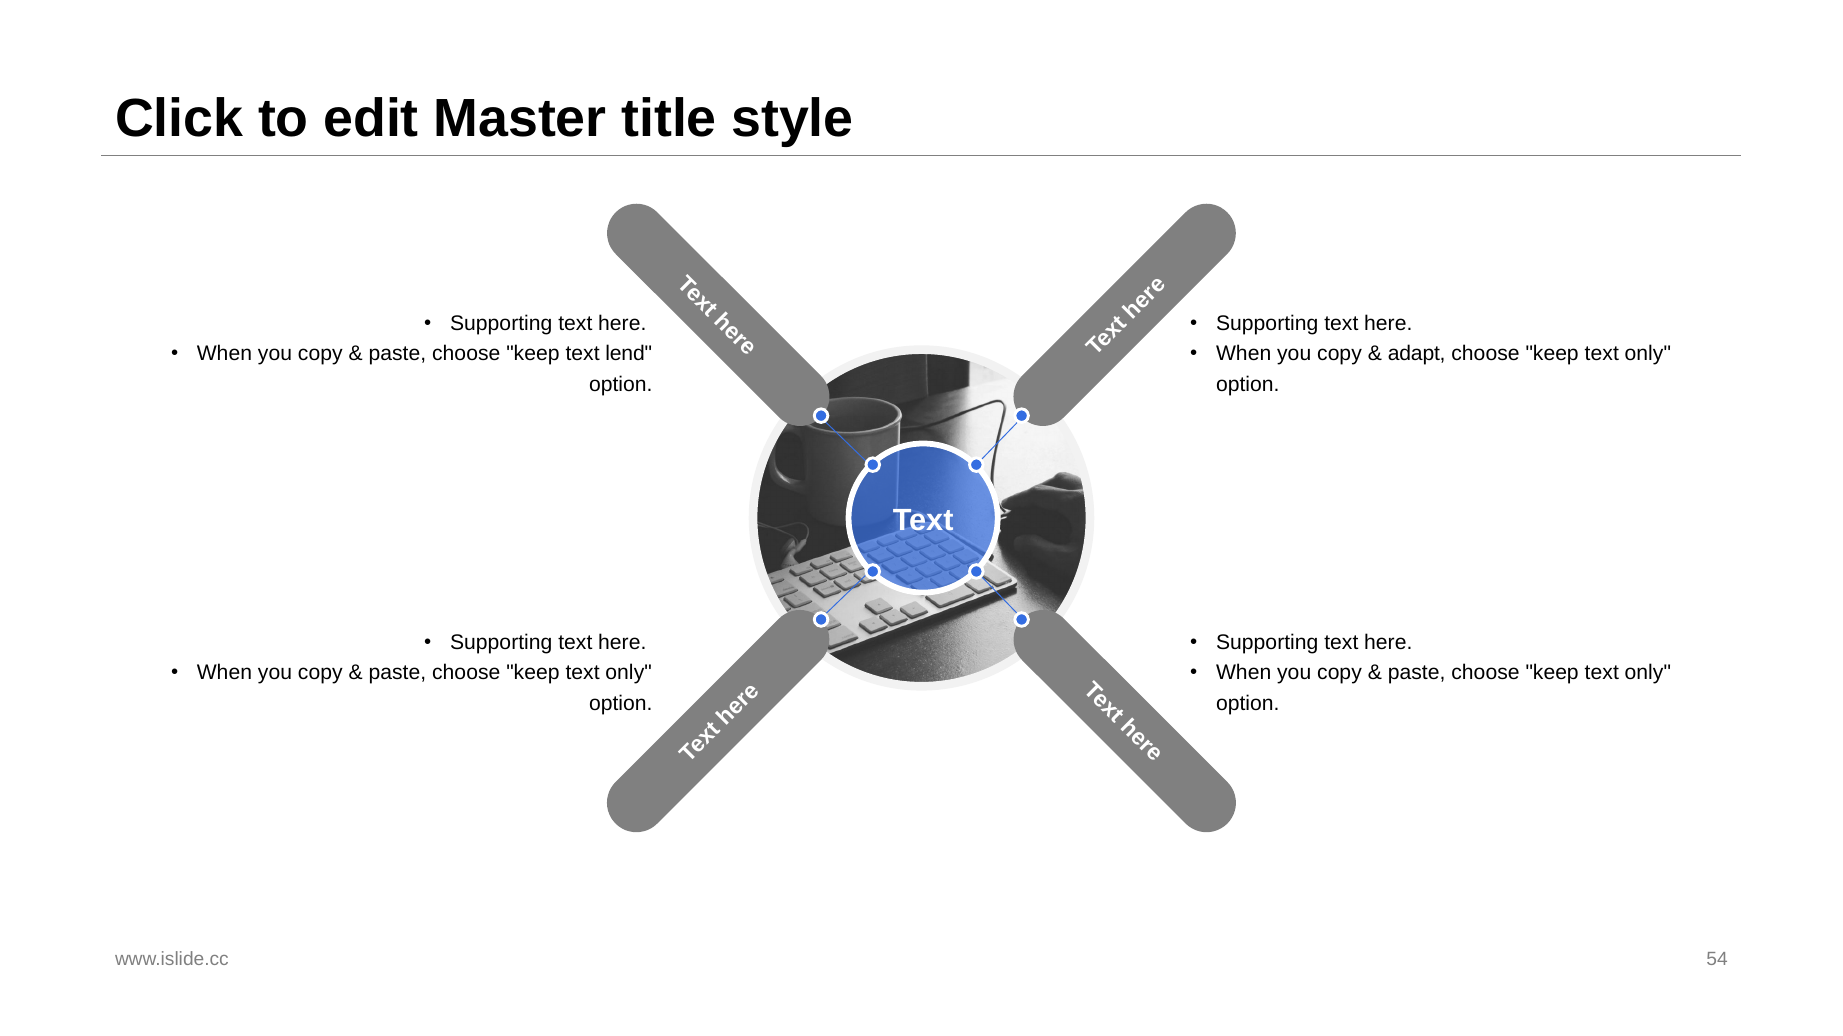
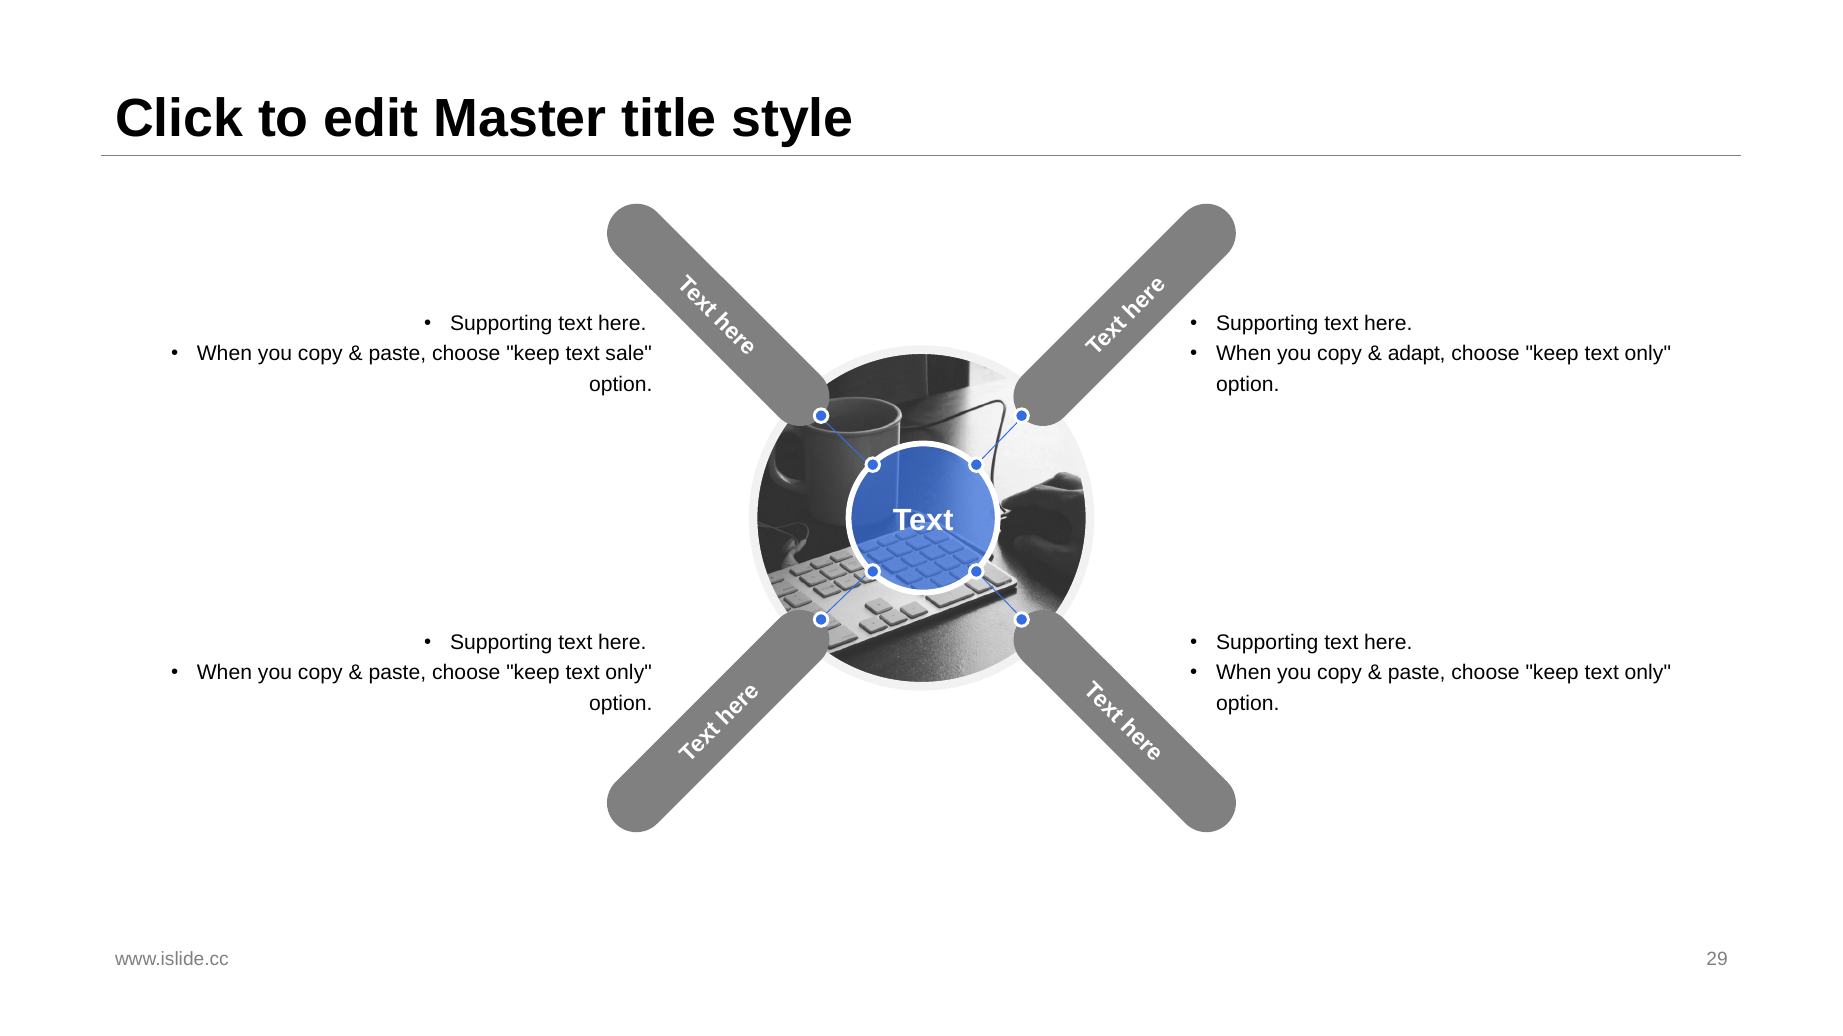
lend: lend -> sale
54: 54 -> 29
